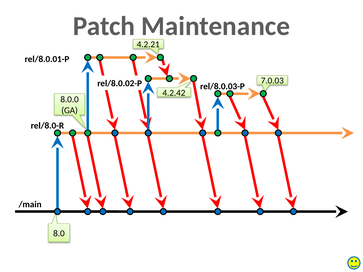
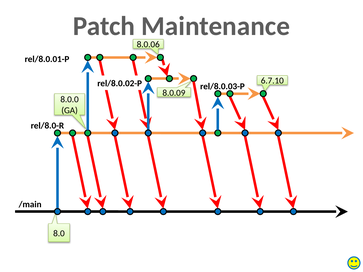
4.2.21: 4.2.21 -> 8.0.06
7.0.03: 7.0.03 -> 6.7.10
4.2.42: 4.2.42 -> 8.0.09
